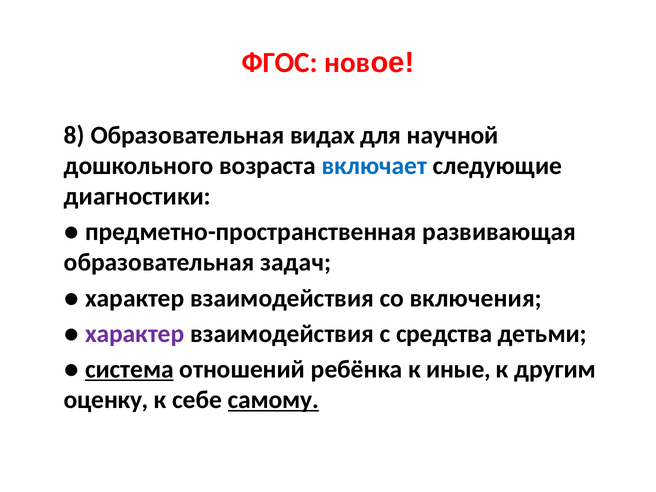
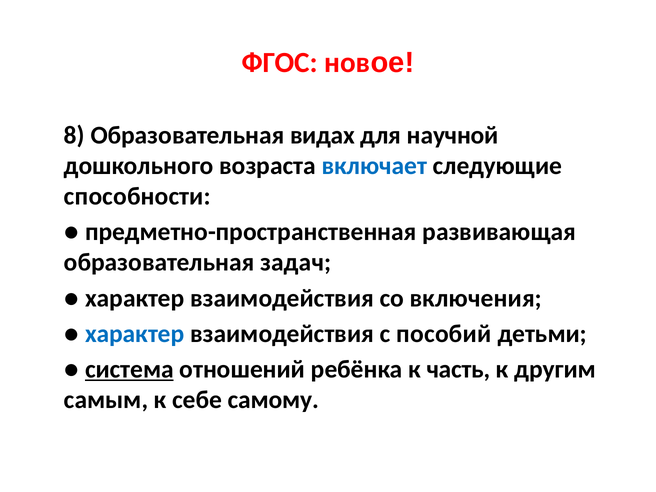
диагностики: диагностики -> способности
характер at (135, 334) colour: purple -> blue
средства: средства -> пособий
иные: иные -> часть
оценку: оценку -> самым
самому underline: present -> none
